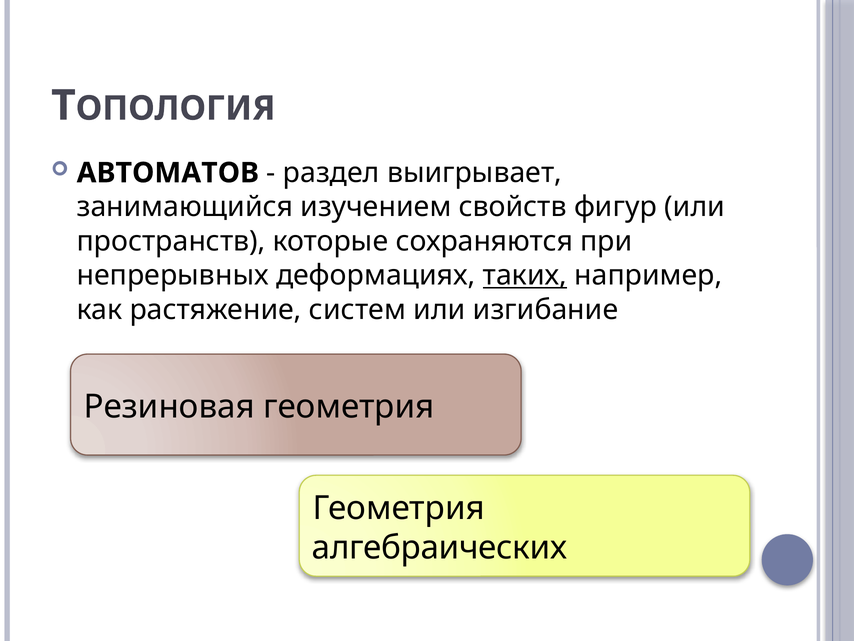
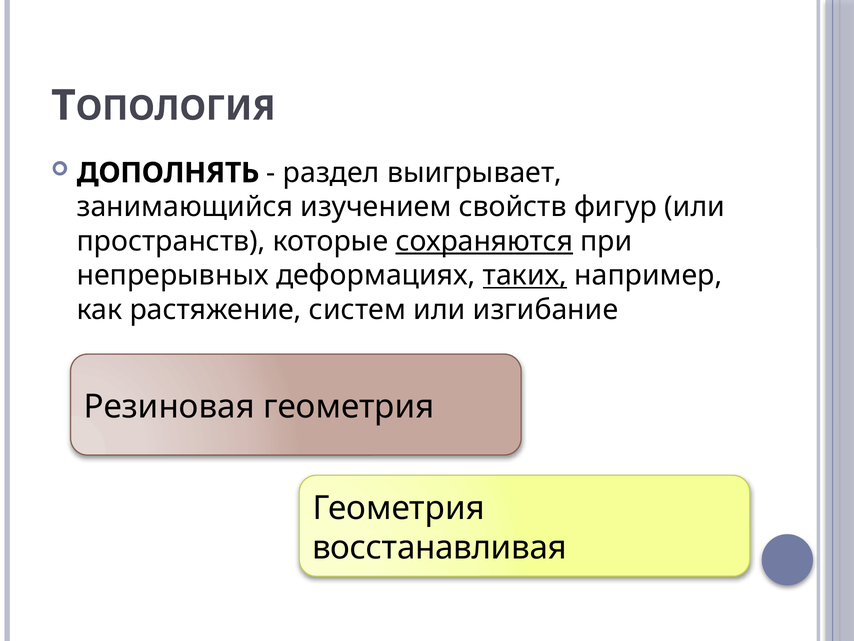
АВТОМАТОВ: АВТОМАТОВ -> ДОПОЛНЯТЬ
сохраняются underline: none -> present
алгебраических: алгебраических -> восстанавливая
